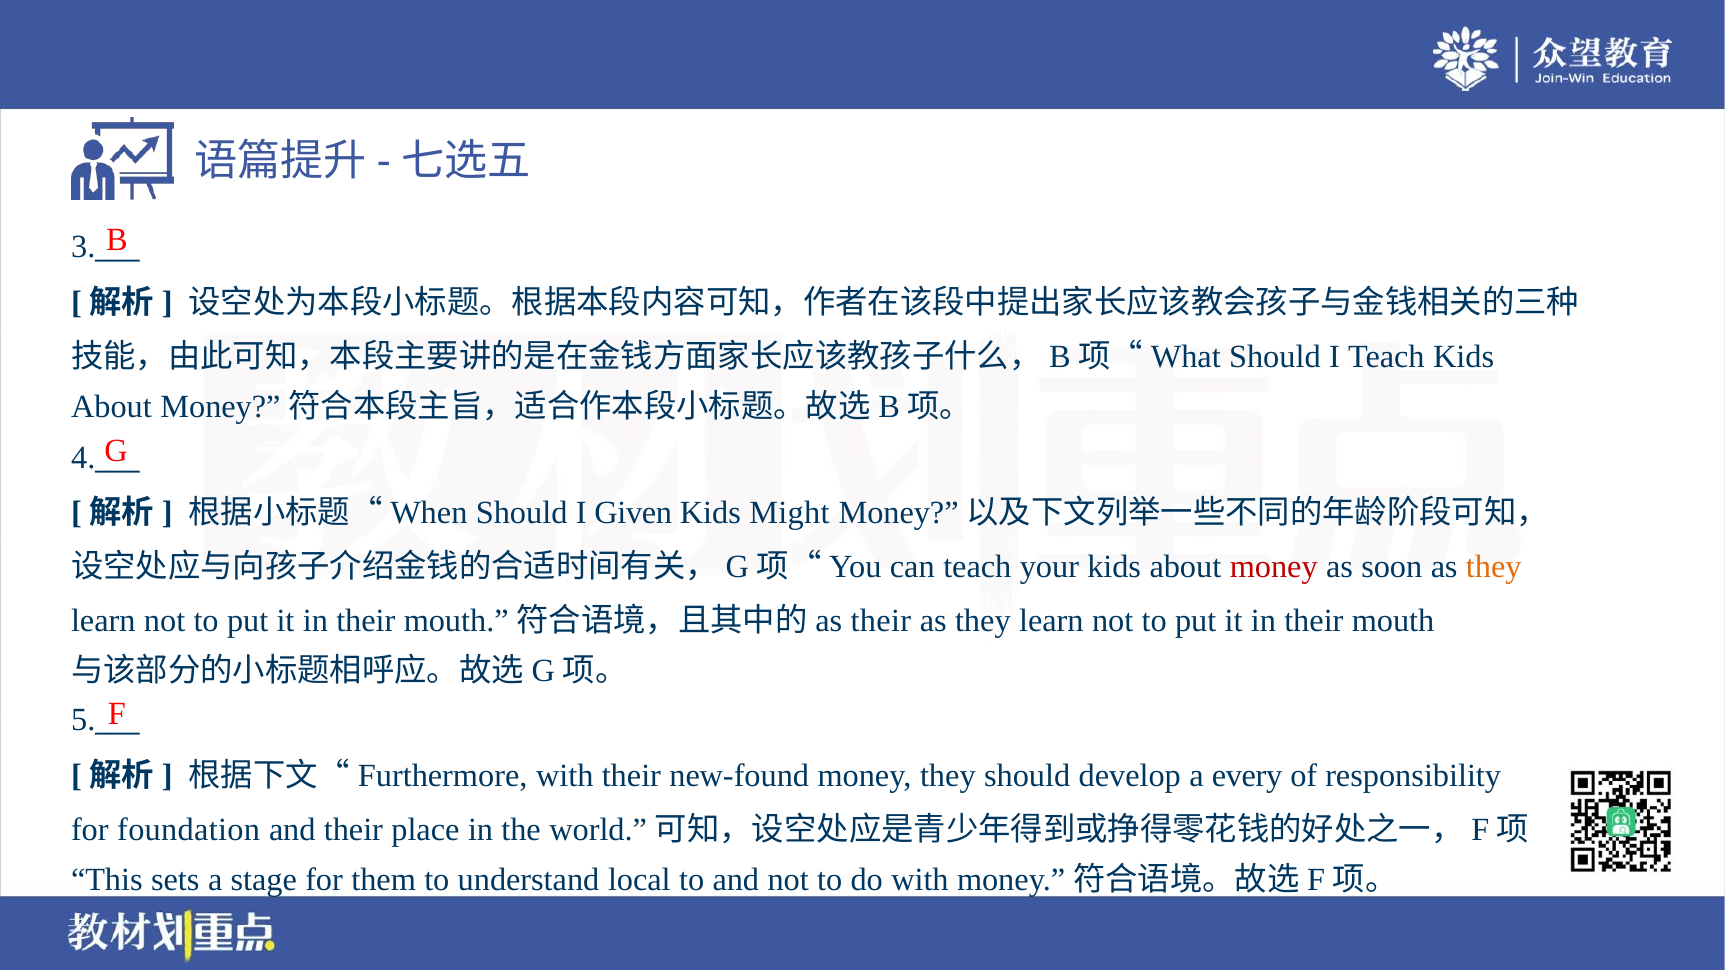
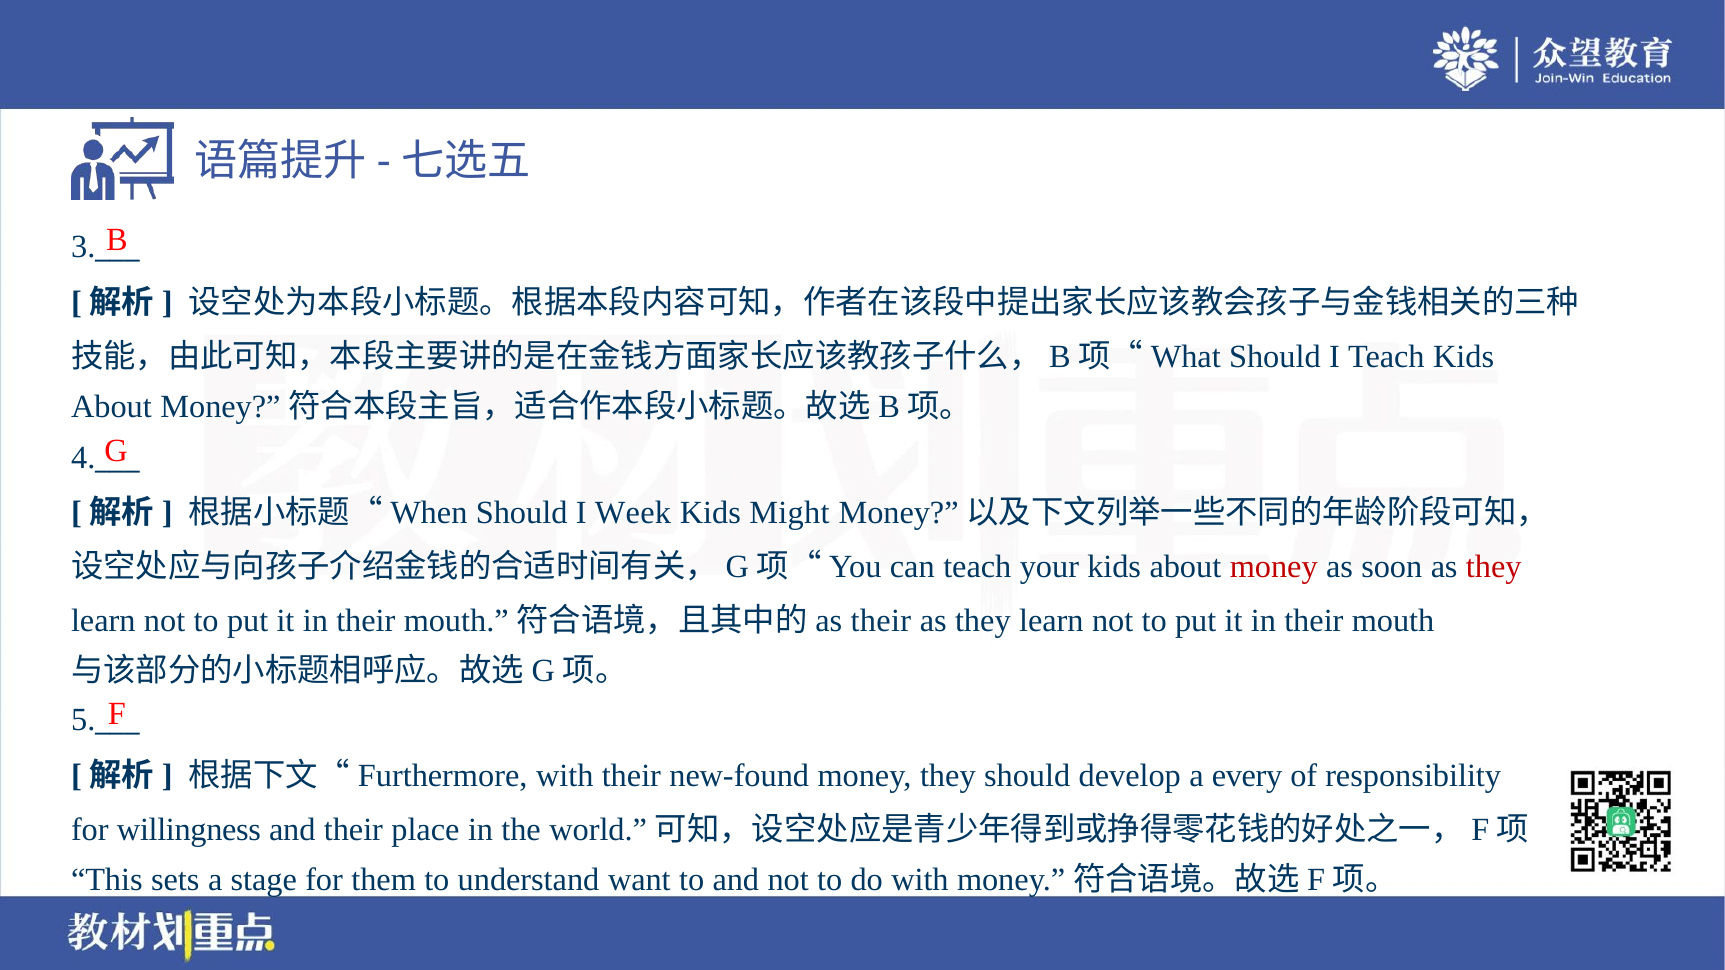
Given: Given -> Week
they at (1494, 567) colour: orange -> red
foundation: foundation -> willingness
local: local -> want
